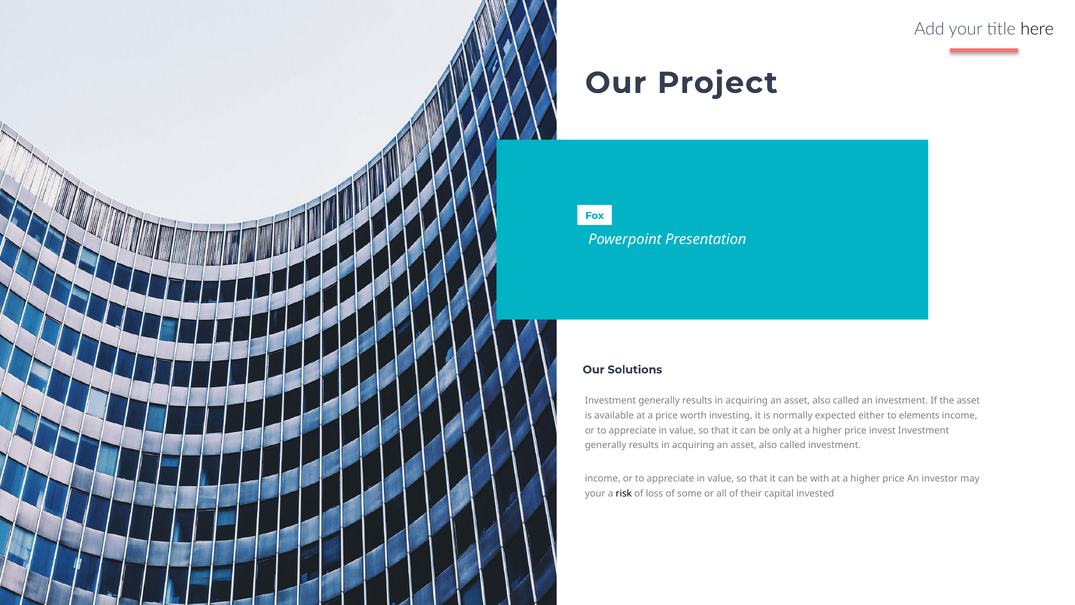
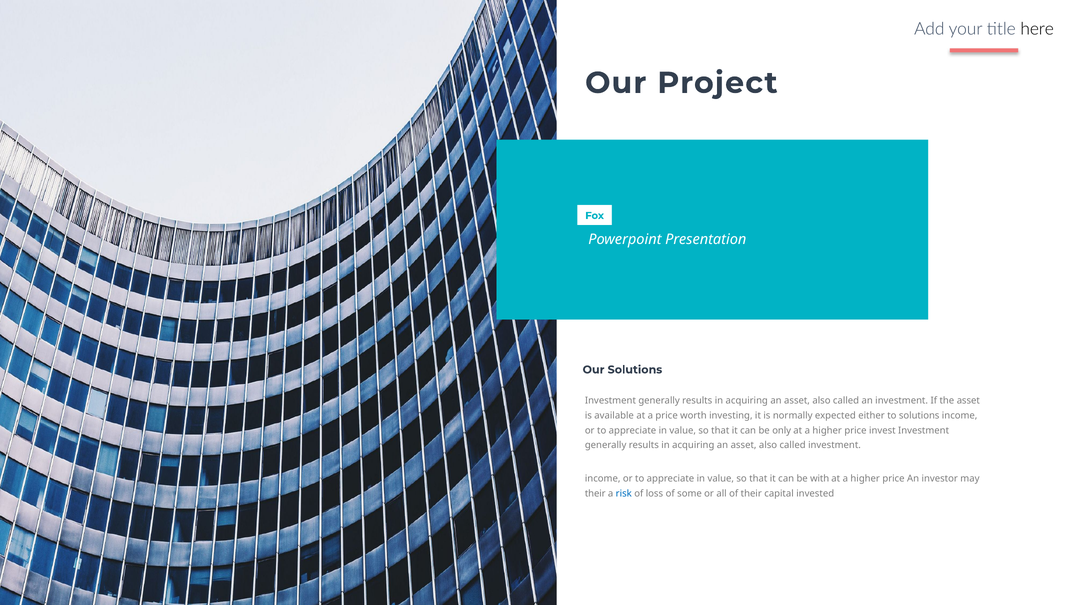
to elements: elements -> solutions
your at (595, 493): your -> their
risk colour: black -> blue
